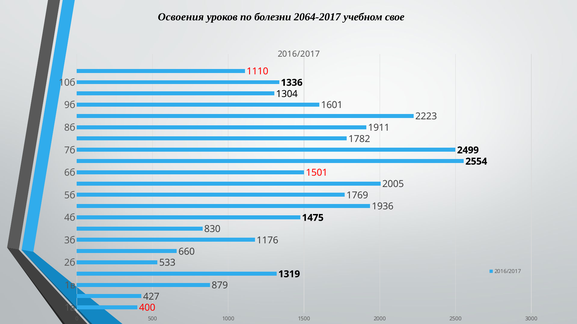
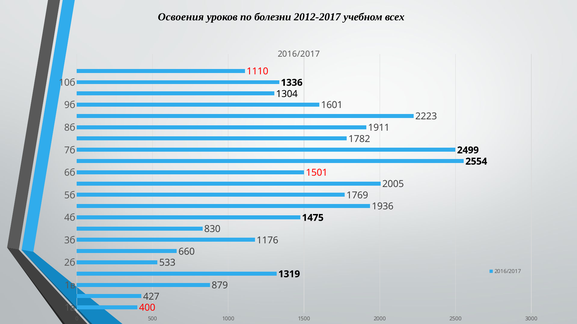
2064-2017: 2064-2017 -> 2012-2017
свое: свое -> всех
